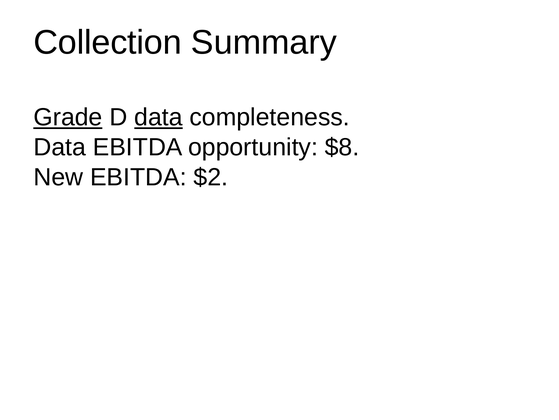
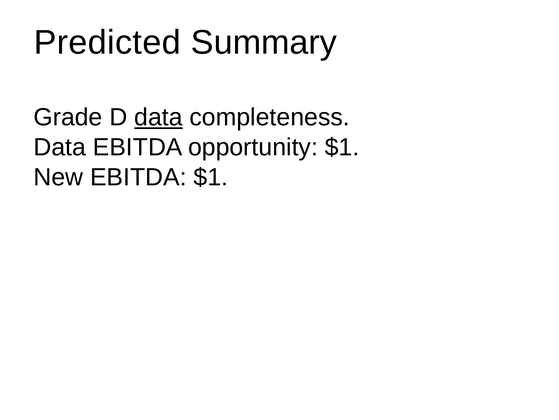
Collection: Collection -> Predicted
Grade underline: present -> none
opportunity $8: $8 -> $1
EBITDA $2: $2 -> $1
